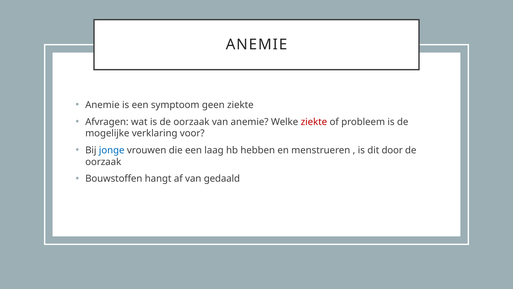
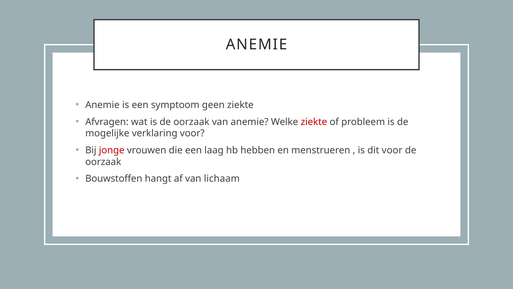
jonge colour: blue -> red
dit door: door -> voor
gedaald: gedaald -> lichaam
